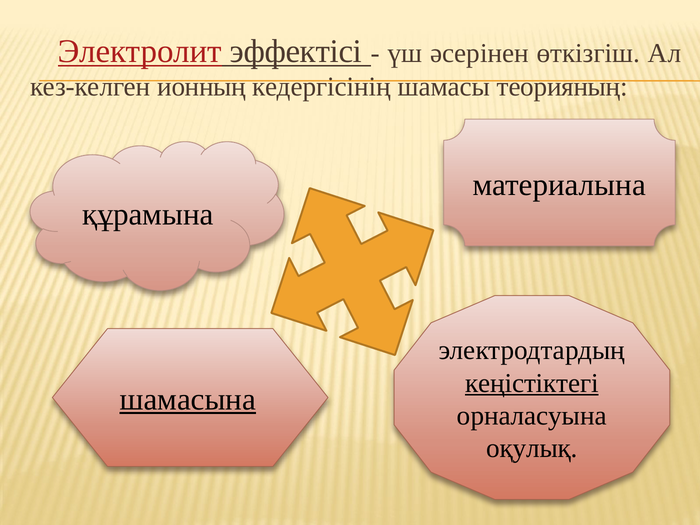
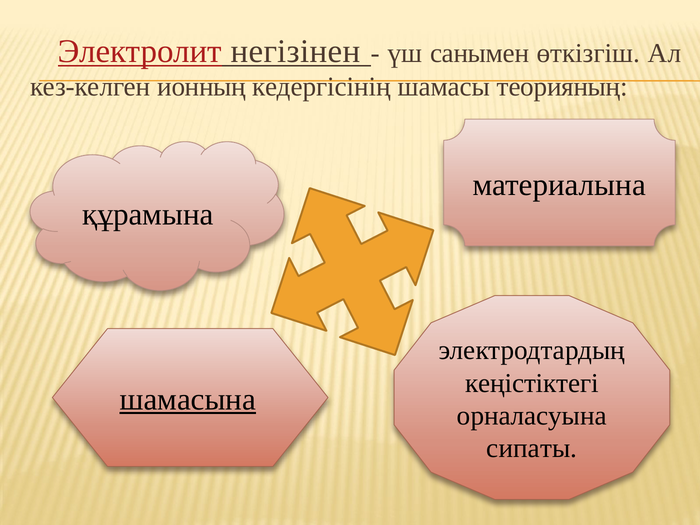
эффектісі: эффектісі -> негізінен
әсерінен: әсерінен -> санымен
кеңістіктегі underline: present -> none
оқулық: оқулық -> сипаты
